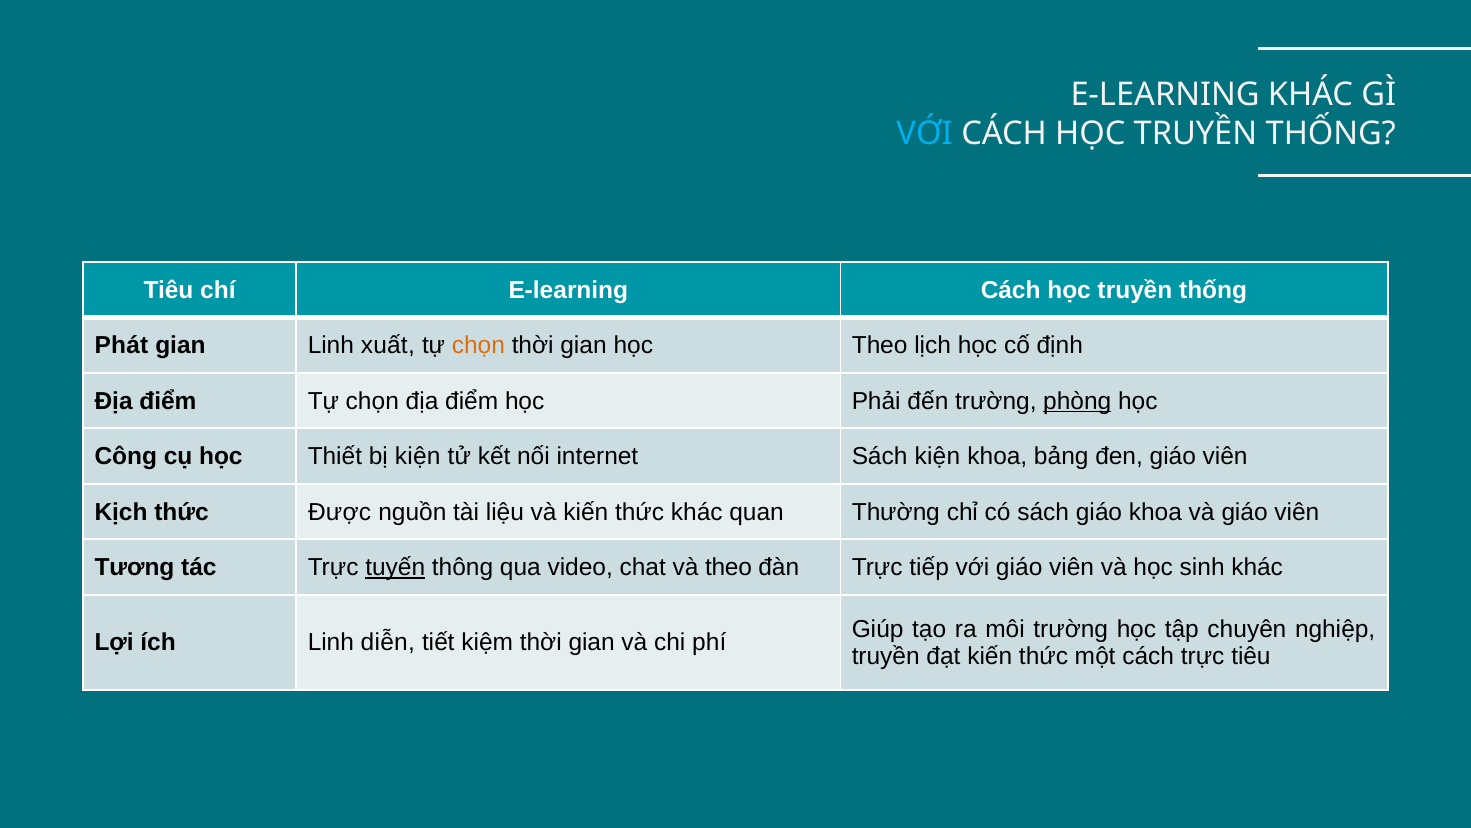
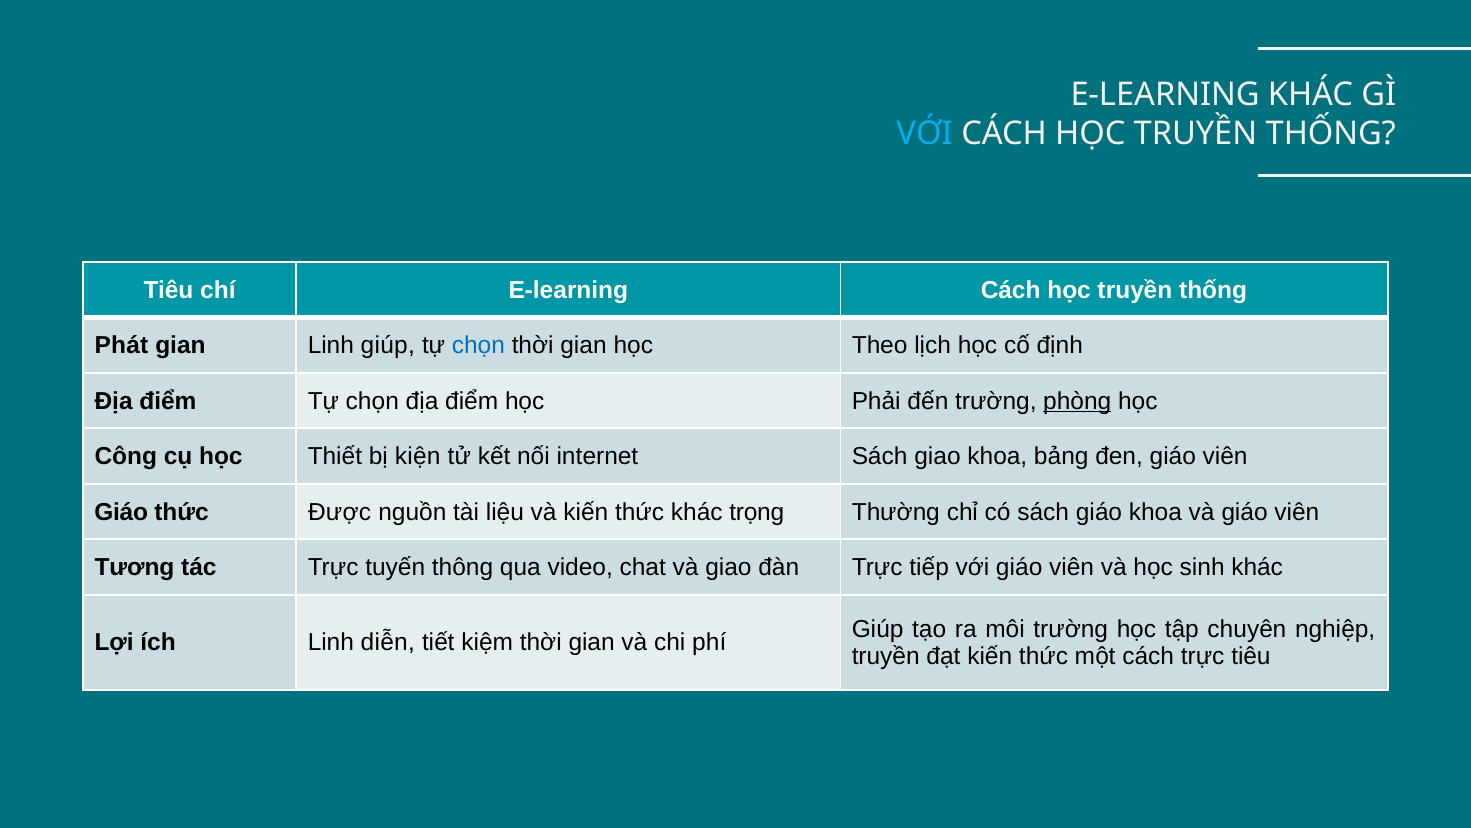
Linh xuất: xuất -> giúp
chọn at (478, 345) colour: orange -> blue
Sách kiện: kiện -> giao
Kịch at (121, 512): Kịch -> Giáo
quan: quan -> trọng
tuyến underline: present -> none
và theo: theo -> giao
